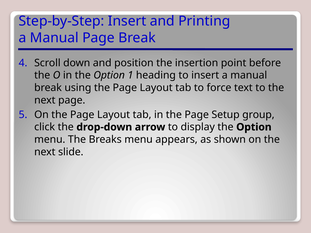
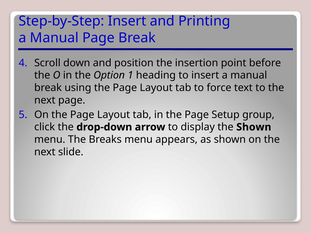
display the Option: Option -> Shown
